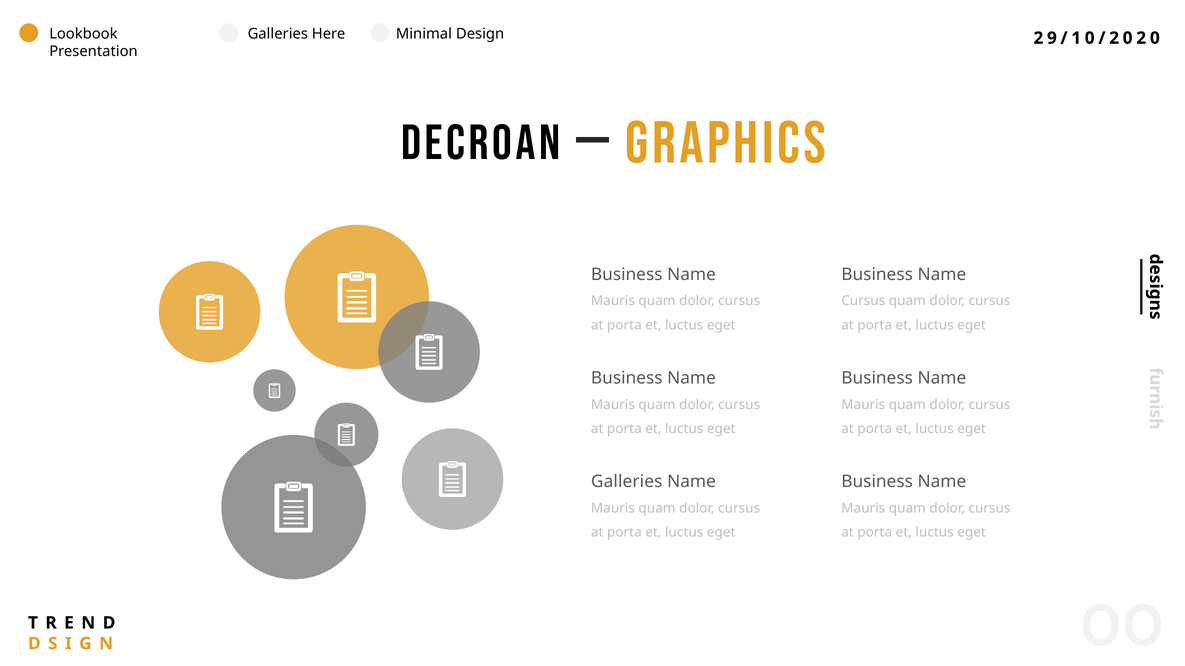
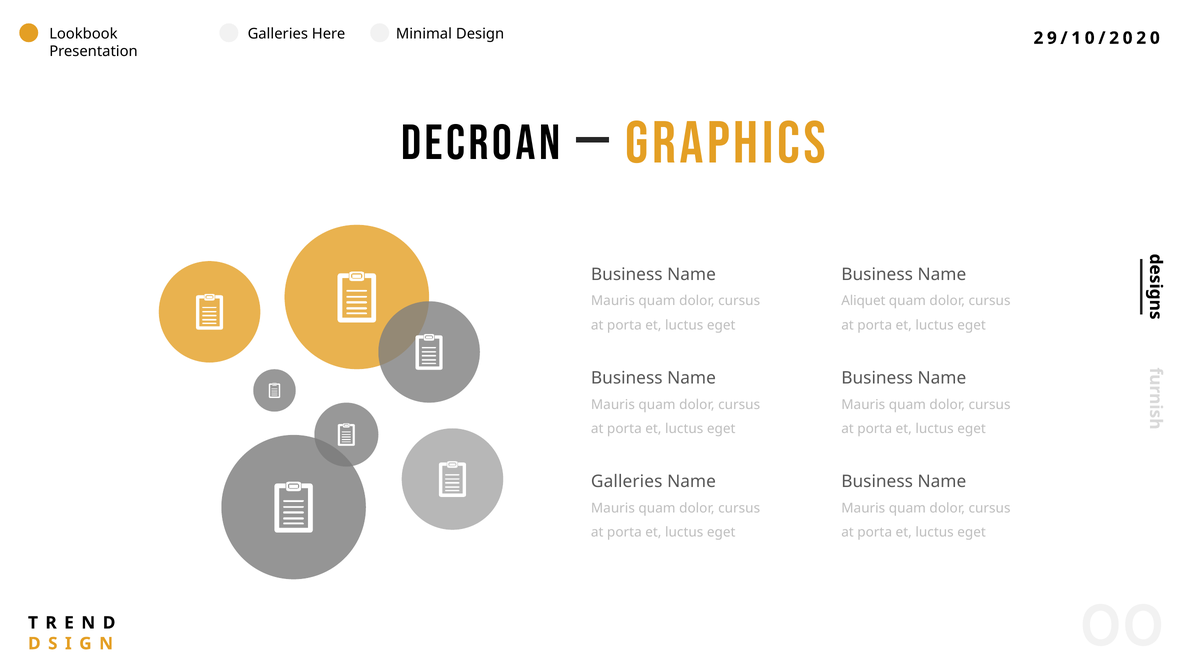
Cursus at (863, 301): Cursus -> Aliquet
